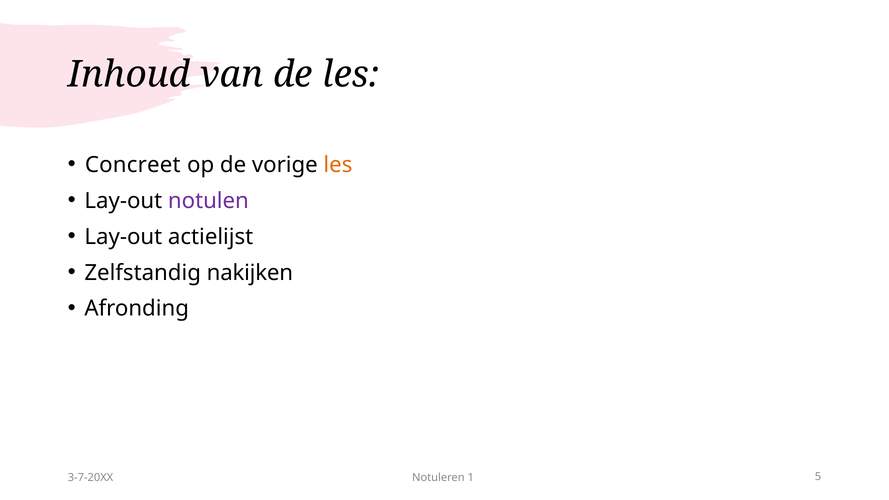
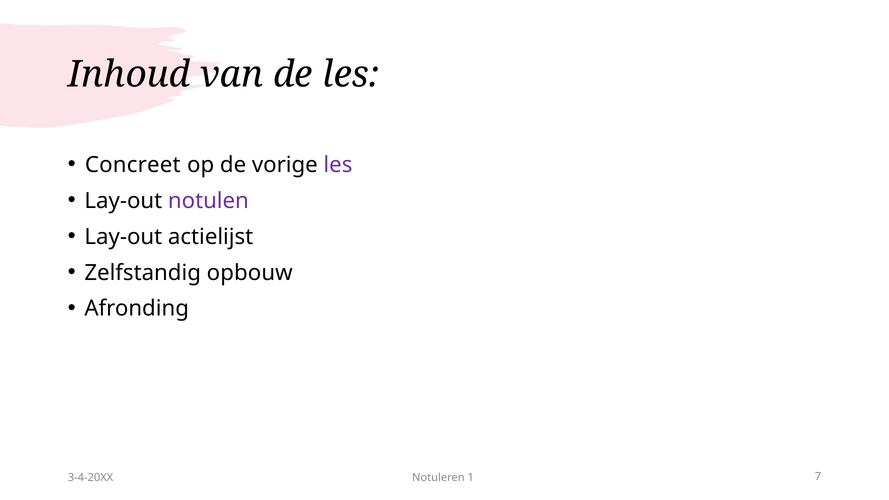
les at (338, 165) colour: orange -> purple
nakijken: nakijken -> opbouw
3-7-20XX: 3-7-20XX -> 3-4-20XX
5: 5 -> 7
